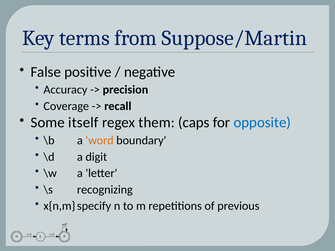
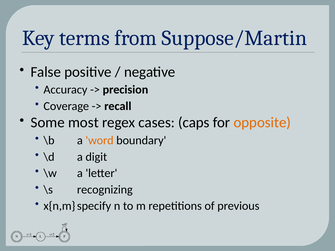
itself: itself -> most
them: them -> cases
opposite colour: blue -> orange
